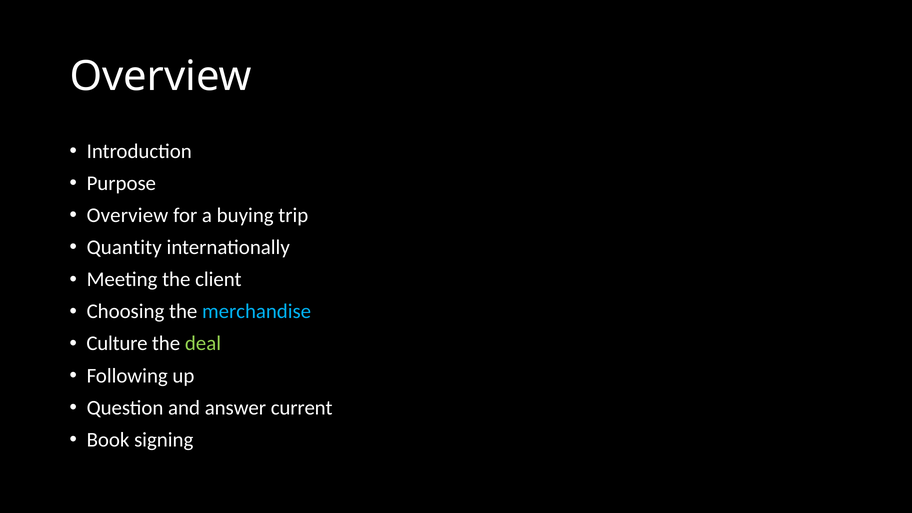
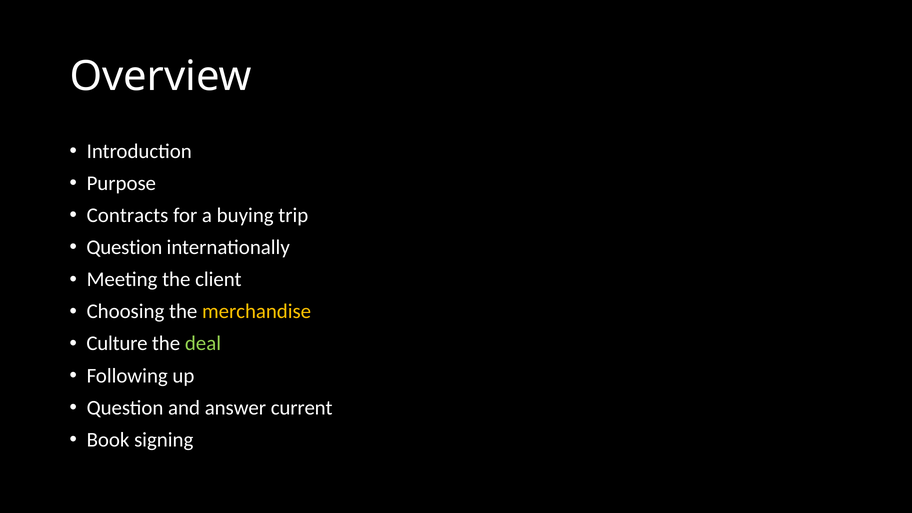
Overview at (127, 215): Overview -> Contracts
Quantity at (124, 247): Quantity -> Question
merchandise colour: light blue -> yellow
